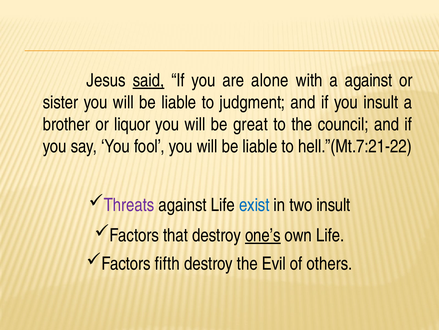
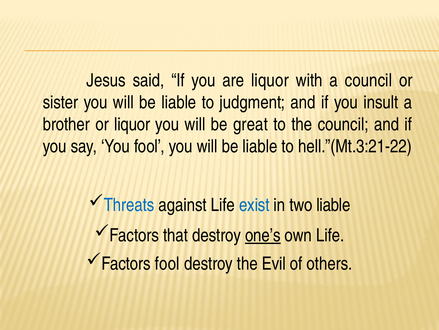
said underline: present -> none
are alone: alone -> liquor
a against: against -> council
hell.”(Mt.7:21-22: hell.”(Mt.7:21-22 -> hell.”(Mt.3:21-22
Threats colour: purple -> blue
two insult: insult -> liable
Factors fifth: fifth -> fool
